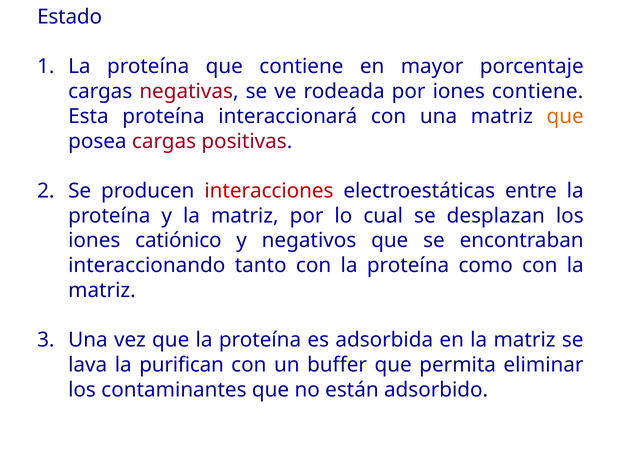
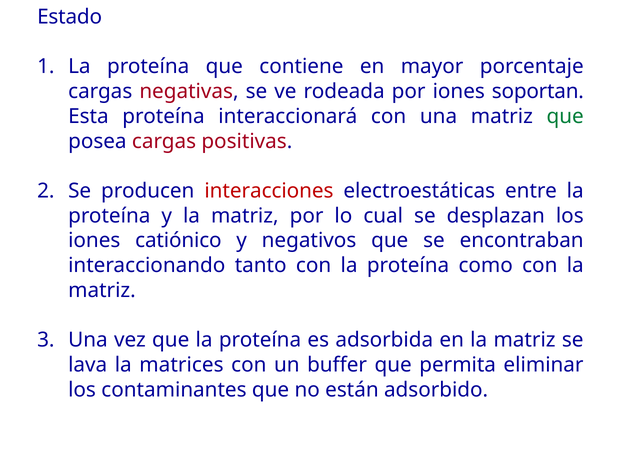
iones contiene: contiene -> soportan
que at (565, 116) colour: orange -> green
purifican: purifican -> matrices
